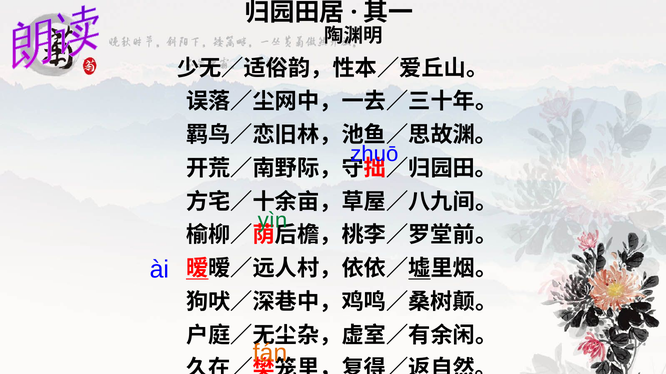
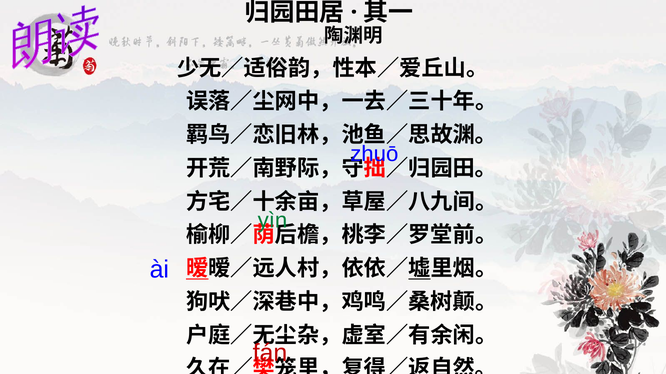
fán colour: orange -> red
